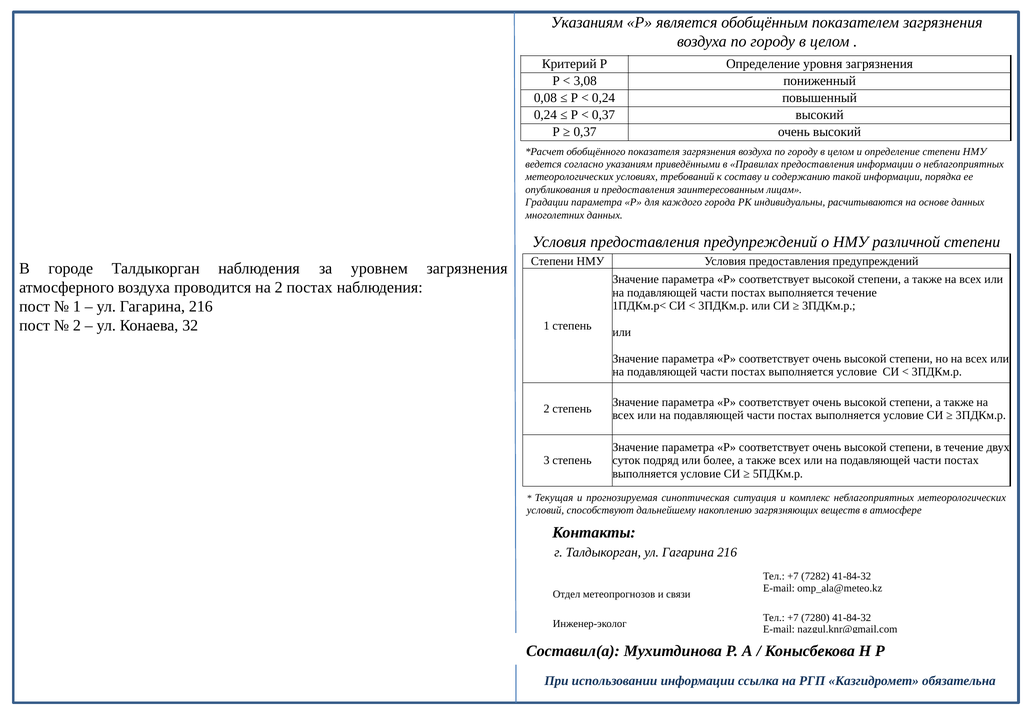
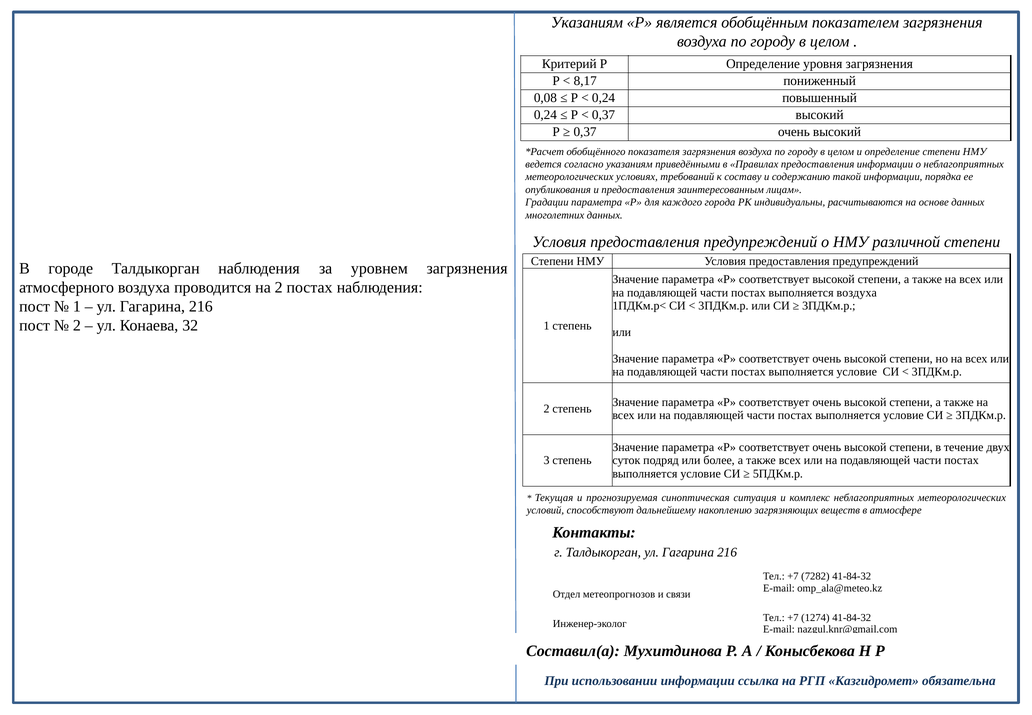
3,08: 3,08 -> 8,17
выполняется течение: течение -> воздуха
7280: 7280 -> 1274
